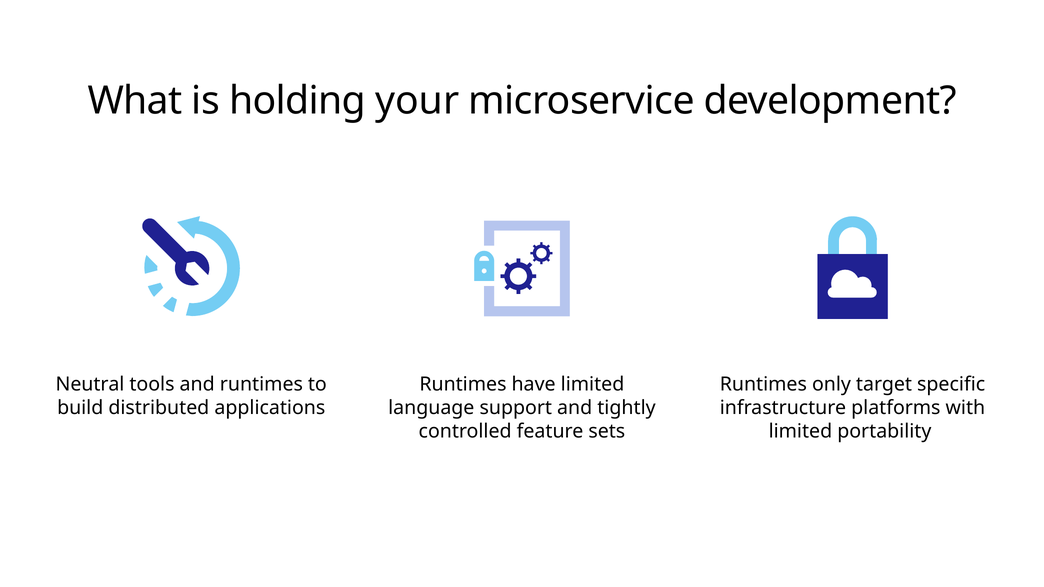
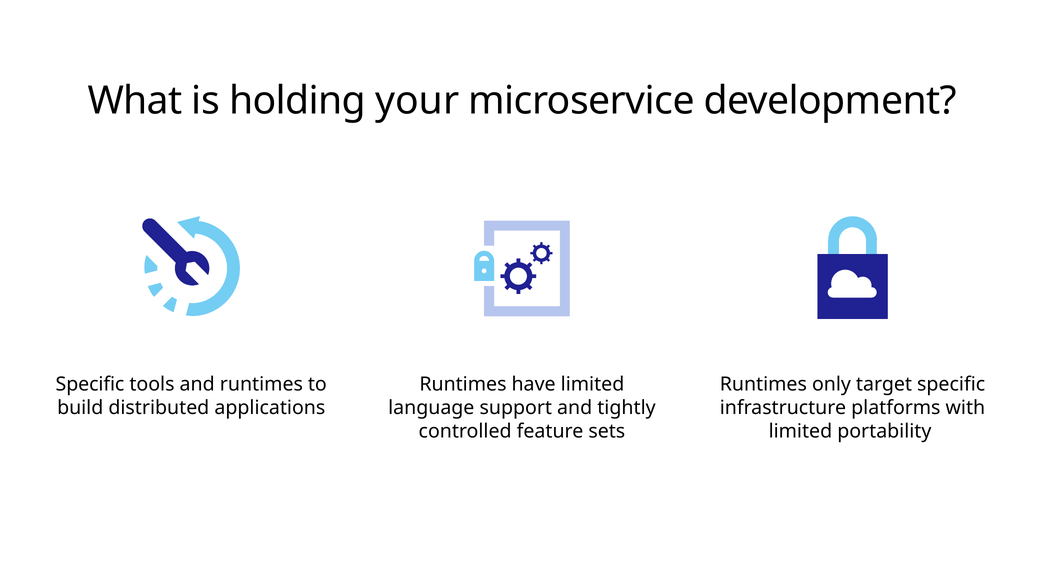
Neutral at (90, 385): Neutral -> Specific
